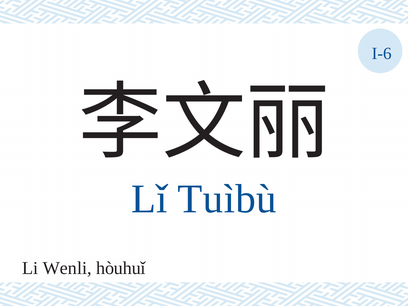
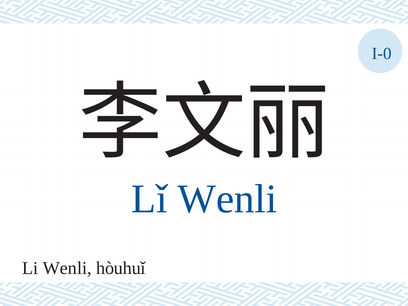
I-6: I-6 -> I-0
Lǐ Tuìbù: Tuìbù -> Wenli
